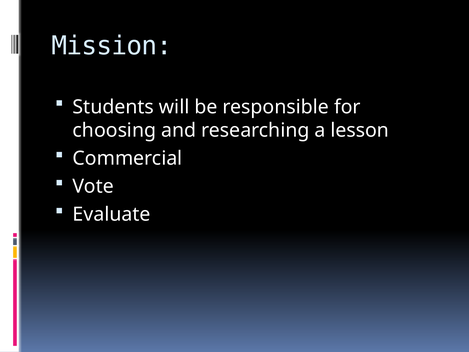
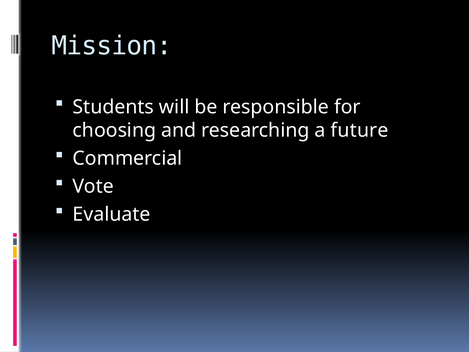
lesson: lesson -> future
